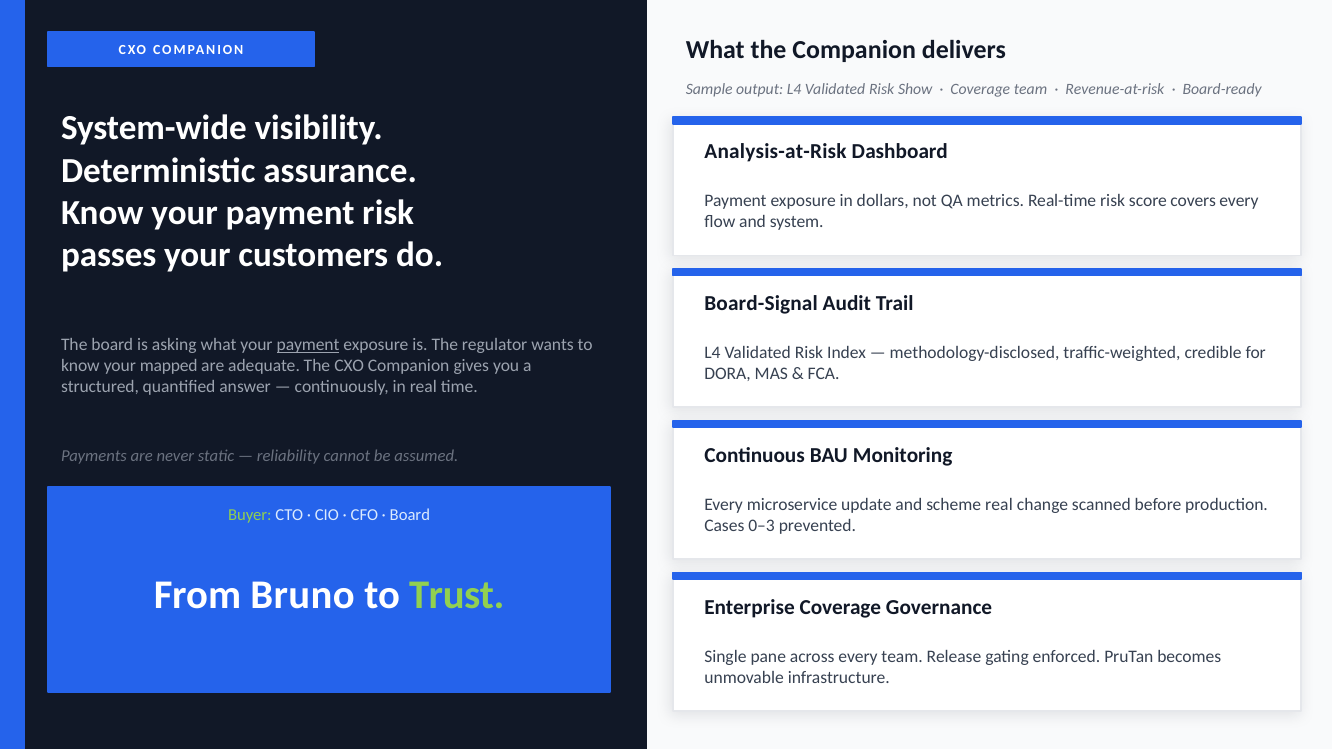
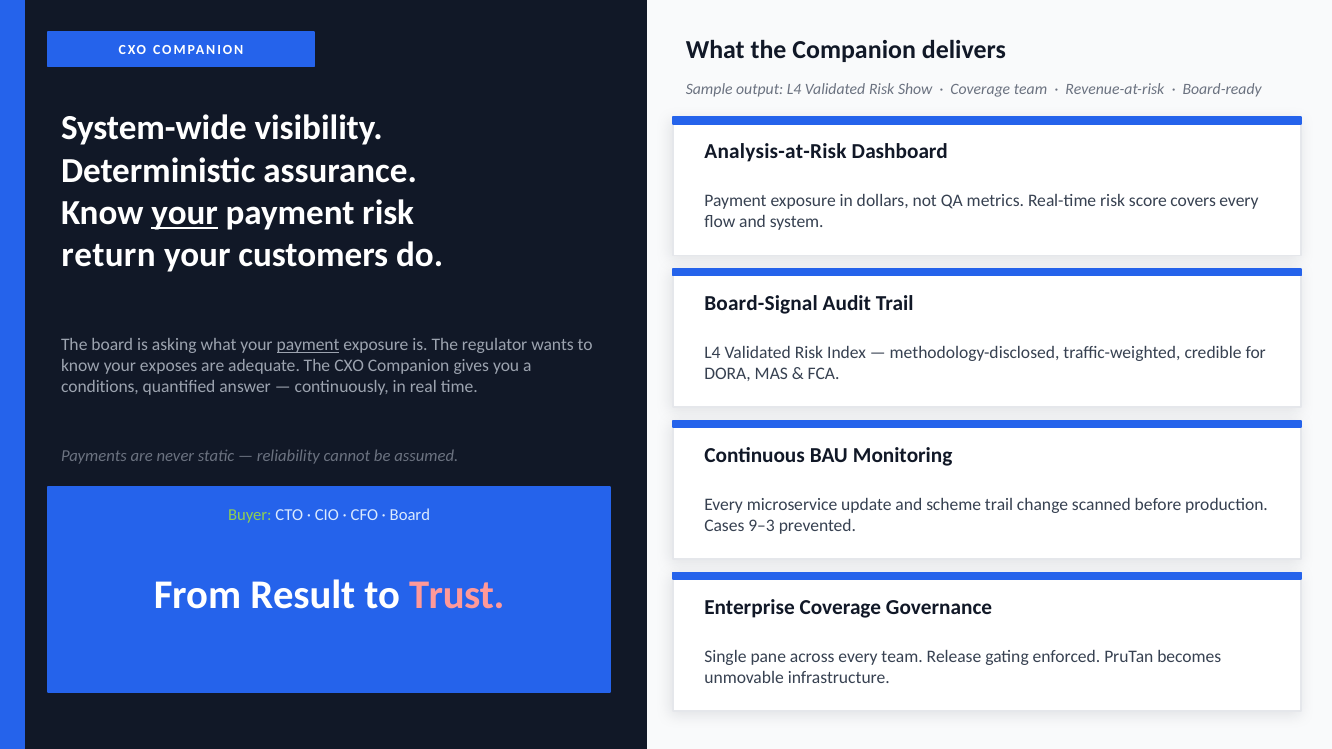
your at (185, 213) underline: none -> present
passes: passes -> return
mapped: mapped -> exposes
structured: structured -> conditions
scheme real: real -> trail
0–3: 0–3 -> 9–3
Bruno: Bruno -> Result
Trust colour: light green -> pink
